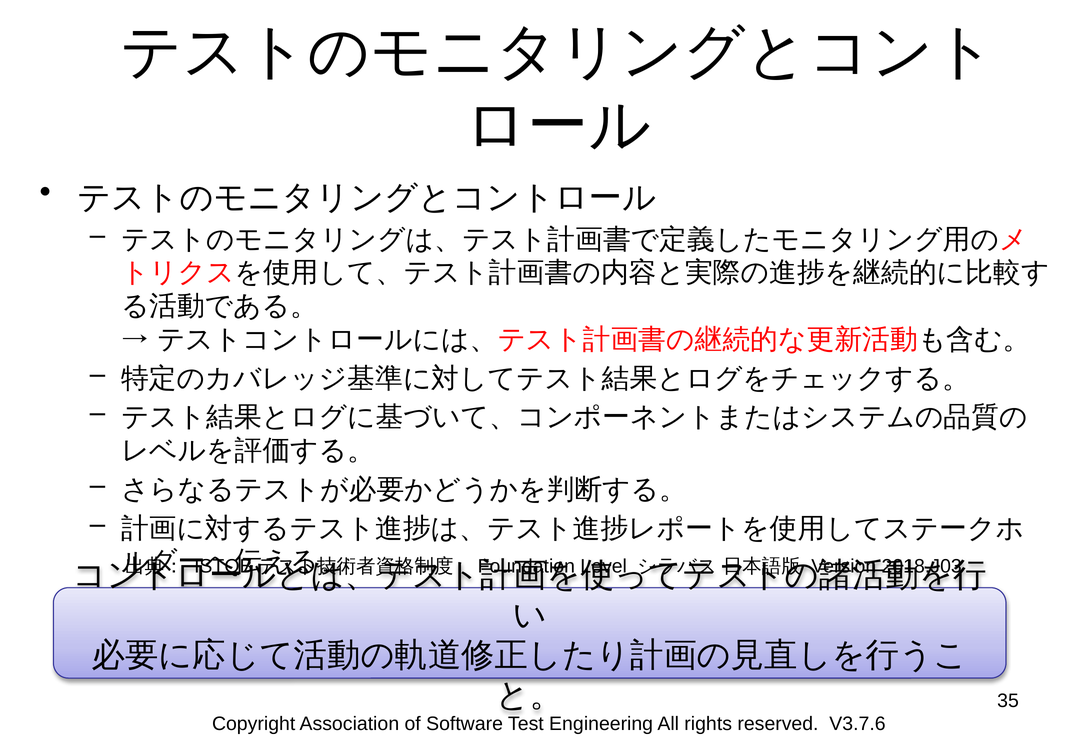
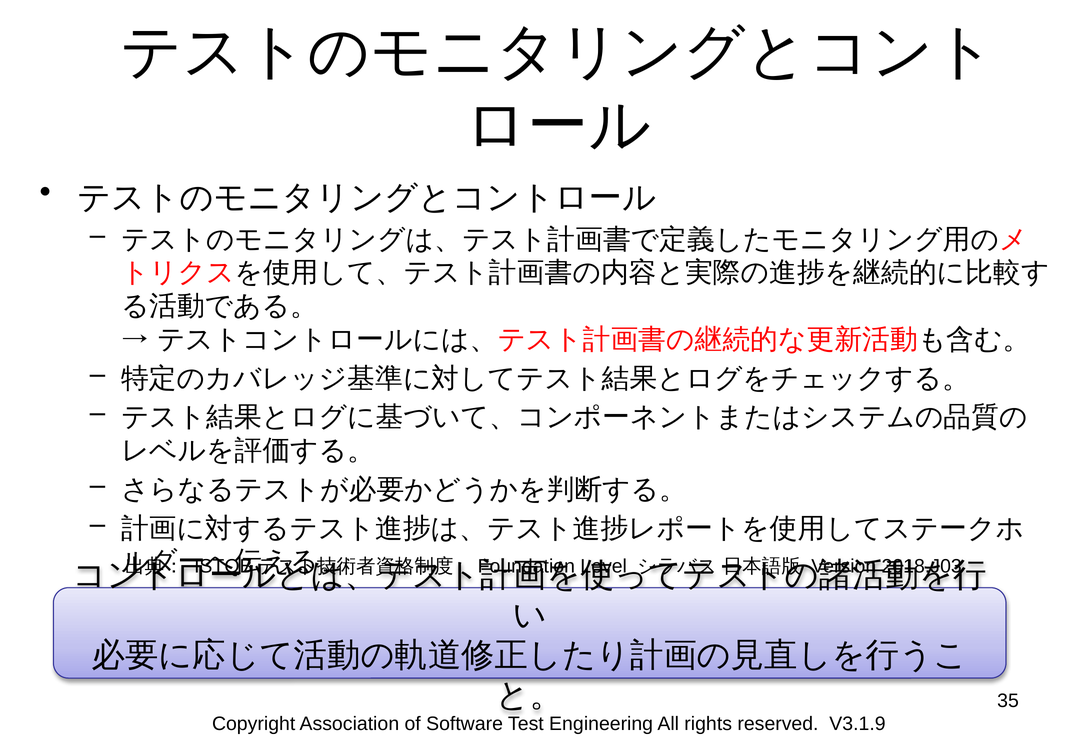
V3.7.6: V3.7.6 -> V3.1.9
